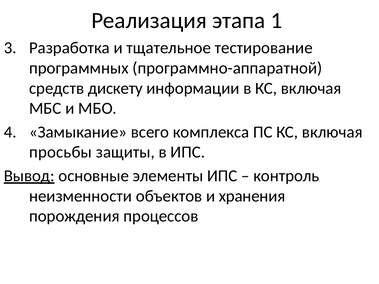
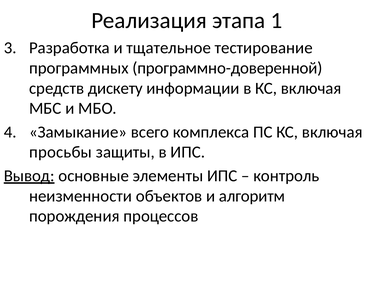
программно-аппаратной: программно-аппаратной -> программно-доверенной
хранения: хранения -> алгоритм
